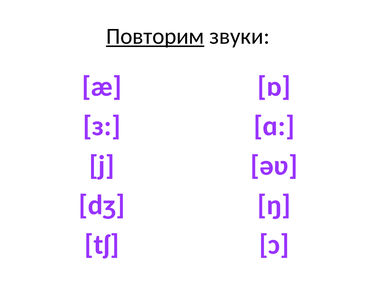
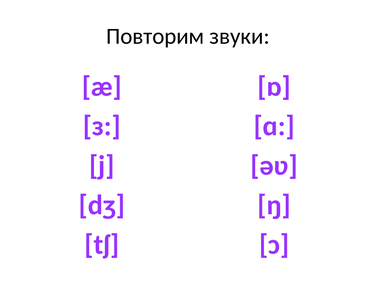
Повторим underline: present -> none
